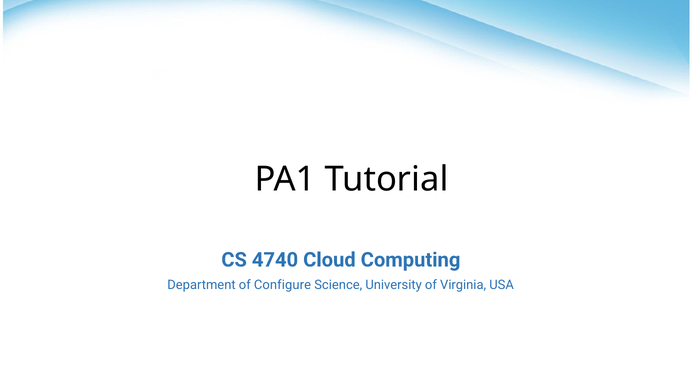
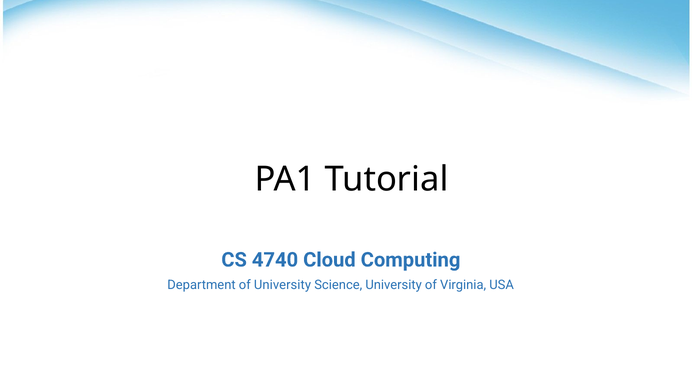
of Configure: Configure -> University
